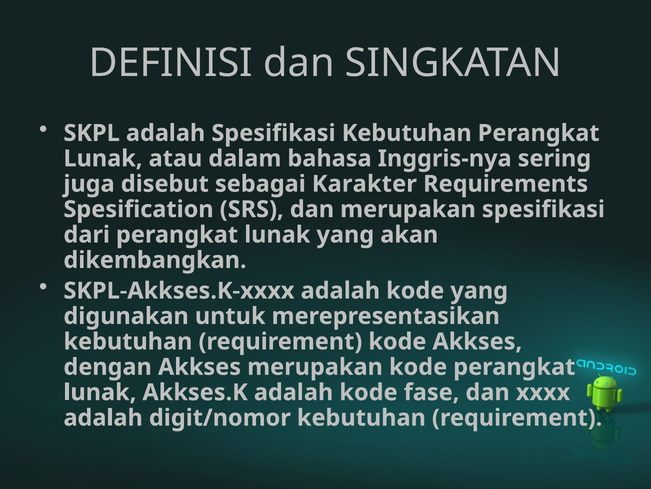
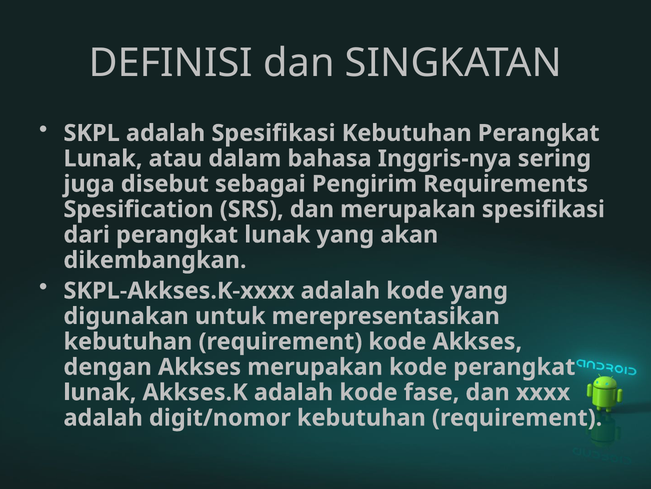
Karakter: Karakter -> Pengirim
